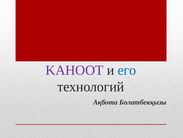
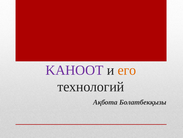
его colour: blue -> orange
